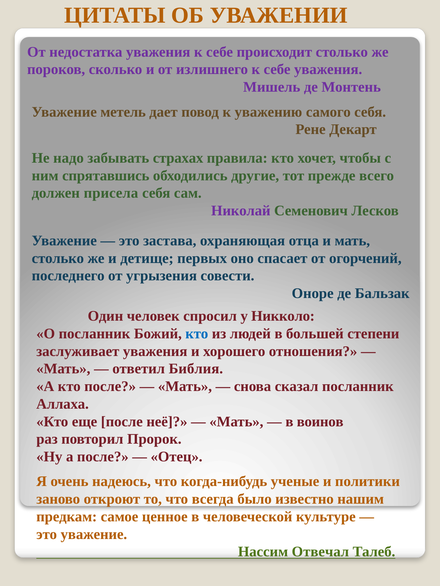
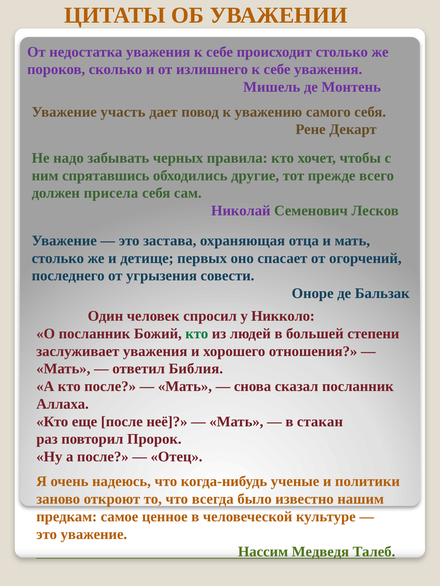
метель: метель -> участь
страхах: страхах -> черных
кто at (197, 334) colour: blue -> green
воинов: воинов -> стакан
Отвечал: Отвечал -> Медведя
